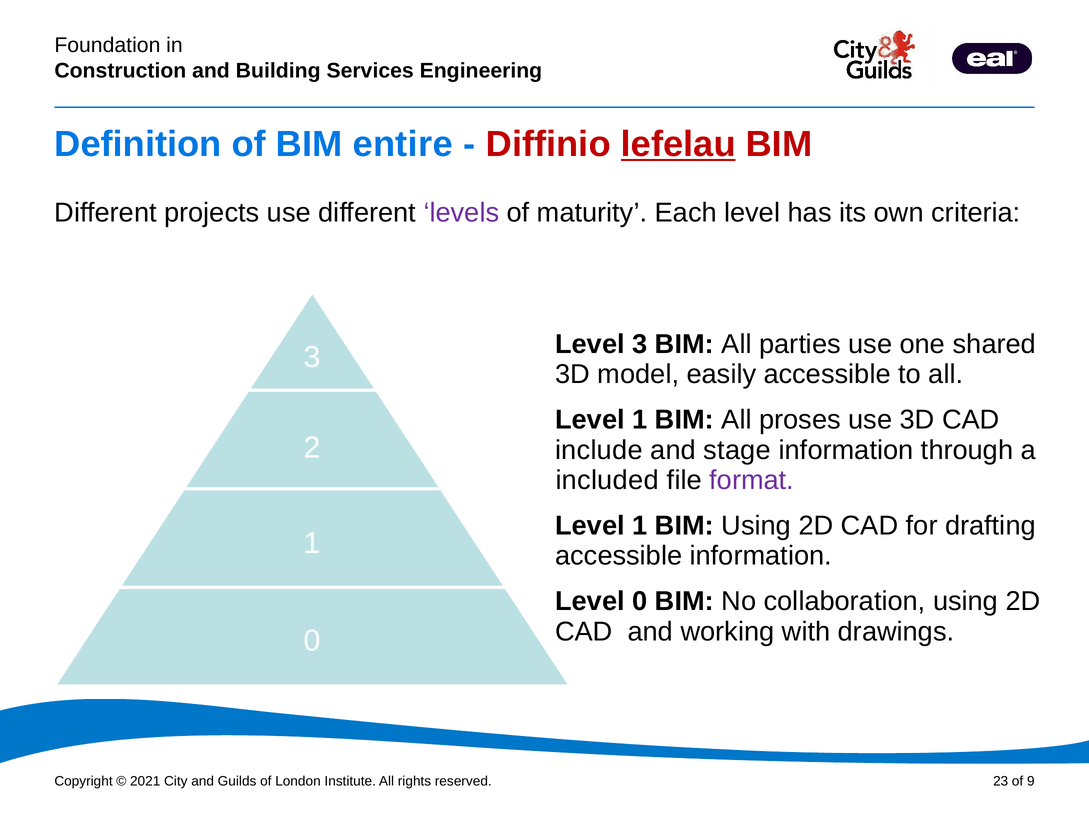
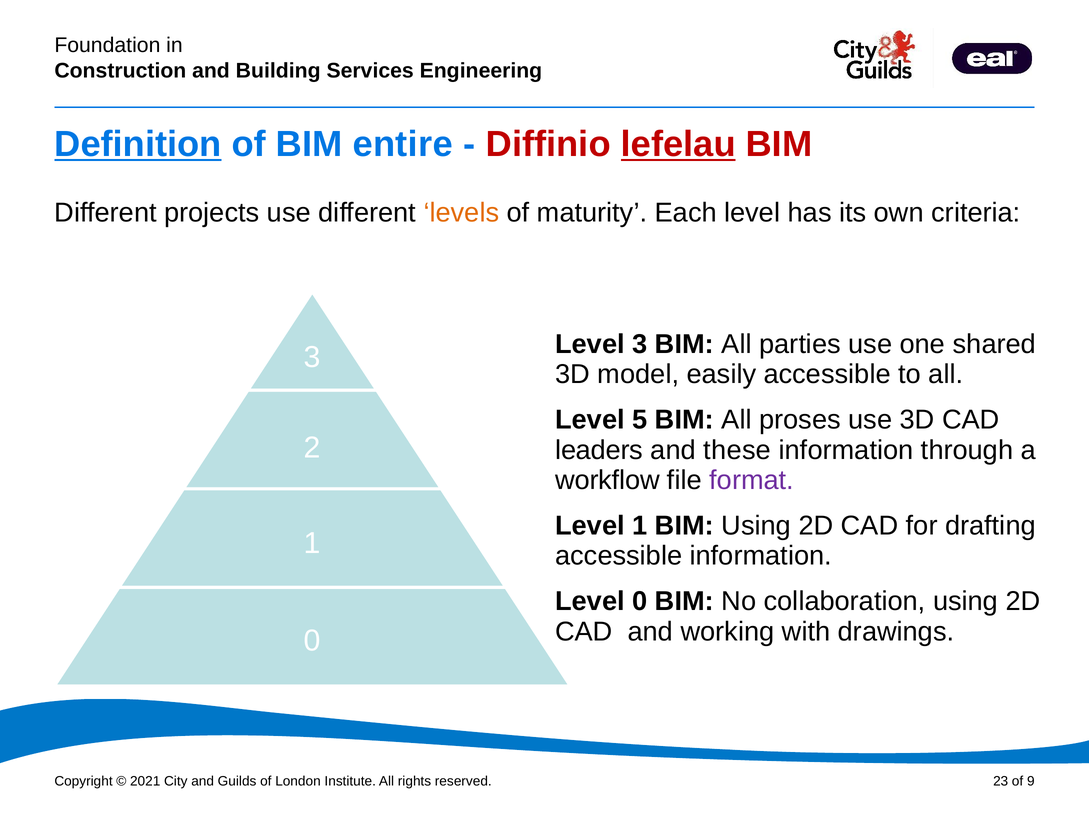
Definition underline: none -> present
levels colour: purple -> orange
1 at (640, 420): 1 -> 5
include: include -> leaders
stage: stage -> these
included: included -> workflow
